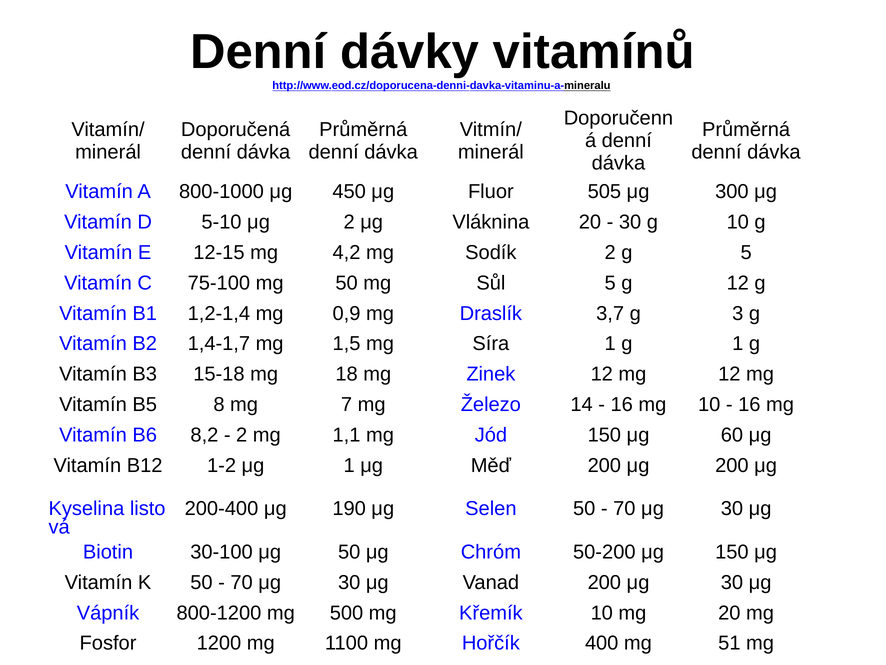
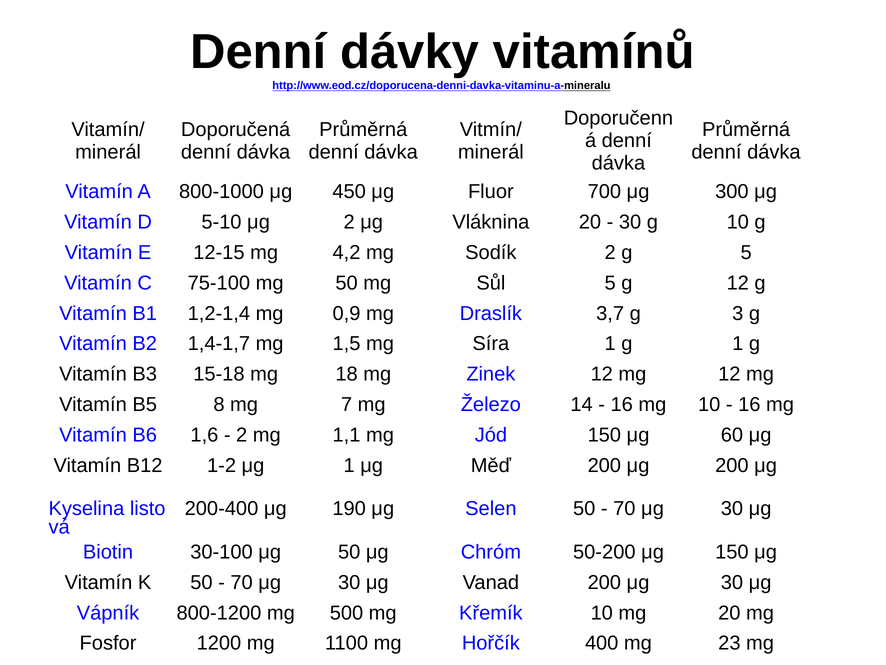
505: 505 -> 700
8,2: 8,2 -> 1,6
51: 51 -> 23
